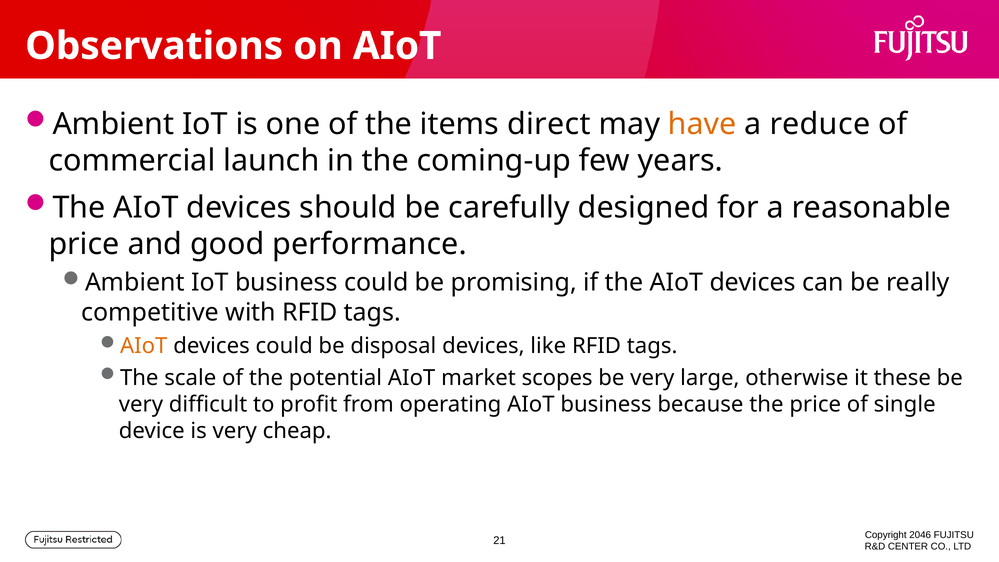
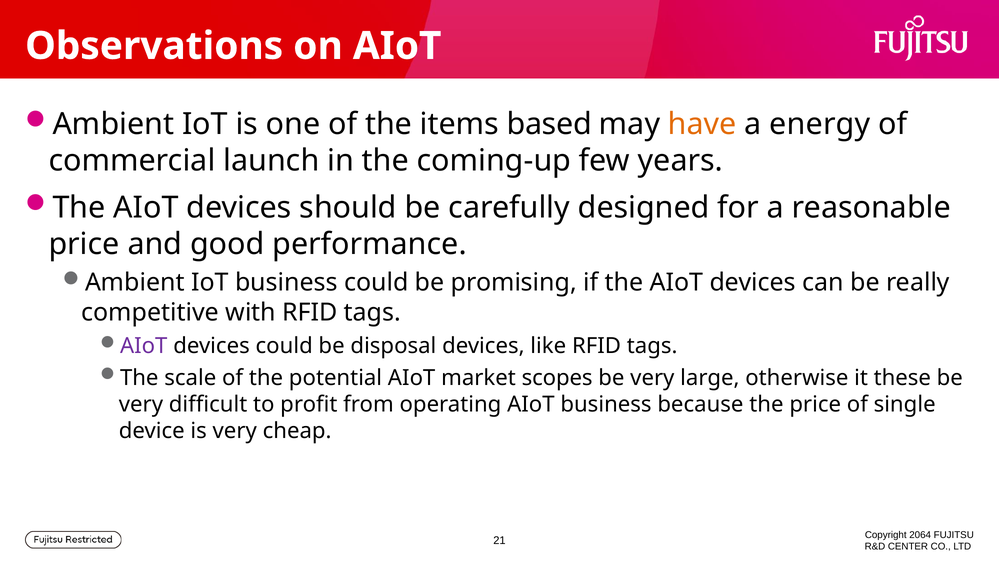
direct: direct -> based
reduce: reduce -> energy
AIoT at (144, 346) colour: orange -> purple
2046: 2046 -> 2064
